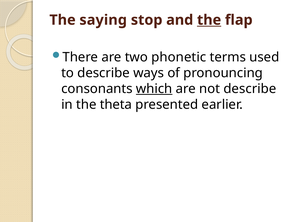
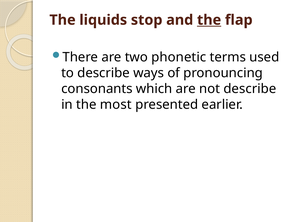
saying: saying -> liquids
which underline: present -> none
theta: theta -> most
